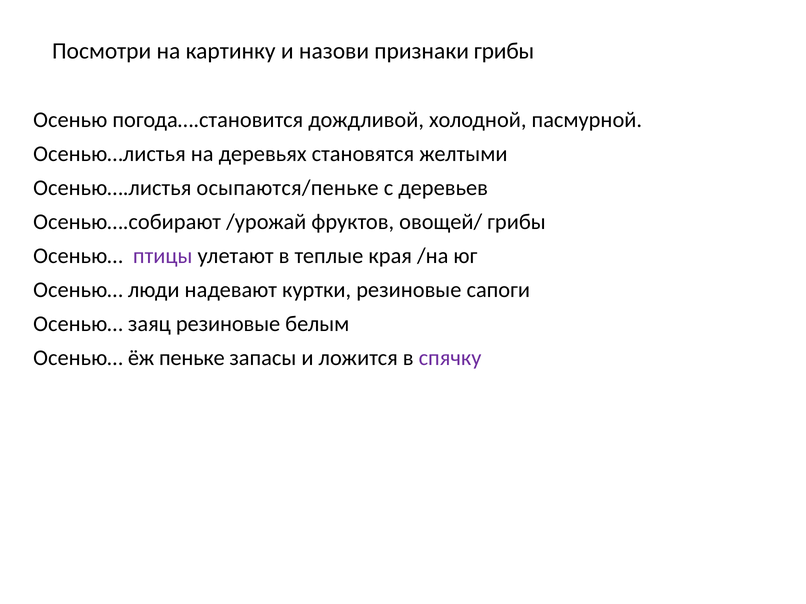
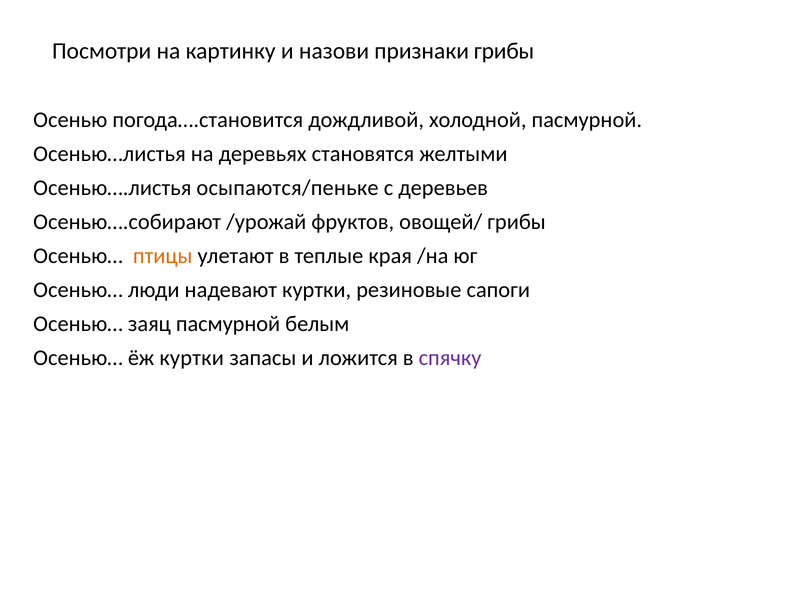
птицы colour: purple -> orange
заяц резиновые: резиновые -> пасмурной
ёж пеньке: пеньке -> куртки
